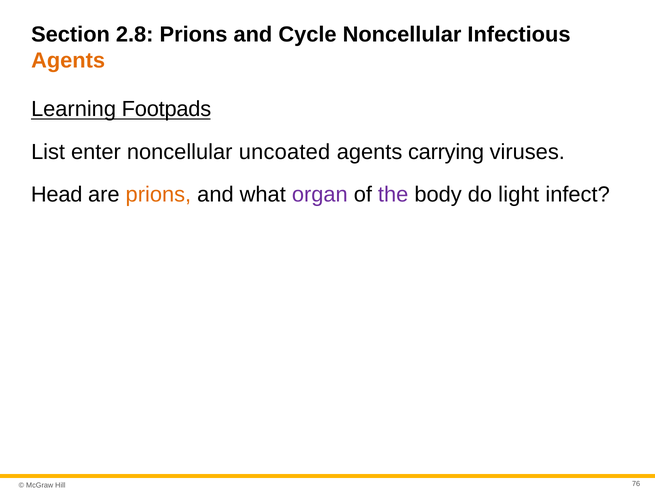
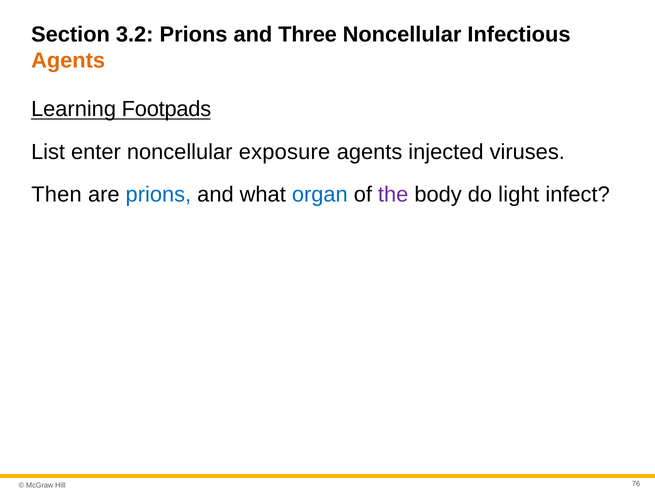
2.8: 2.8 -> 3.2
Cycle: Cycle -> Three
uncoated: uncoated -> exposure
carrying: carrying -> injected
Head: Head -> Then
prions at (158, 195) colour: orange -> blue
organ colour: purple -> blue
